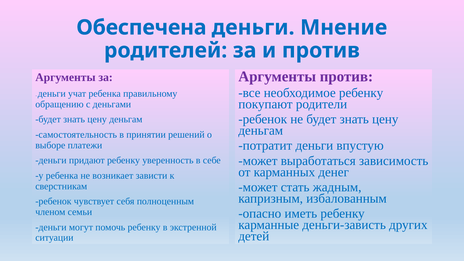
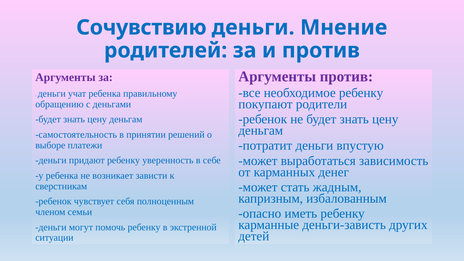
Обеспечена: Обеспечена -> Сочувствию
